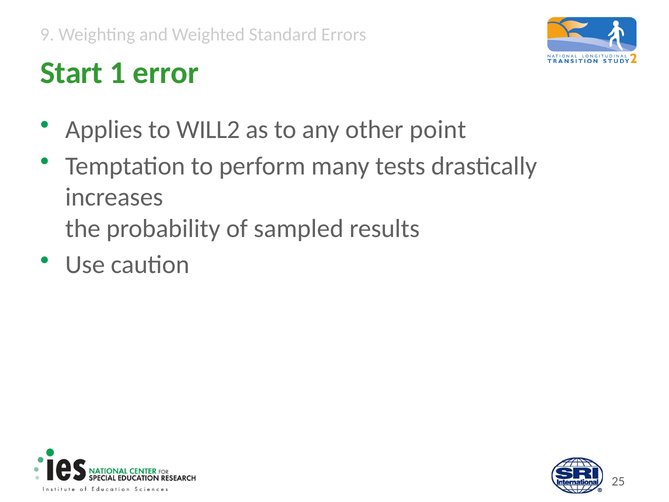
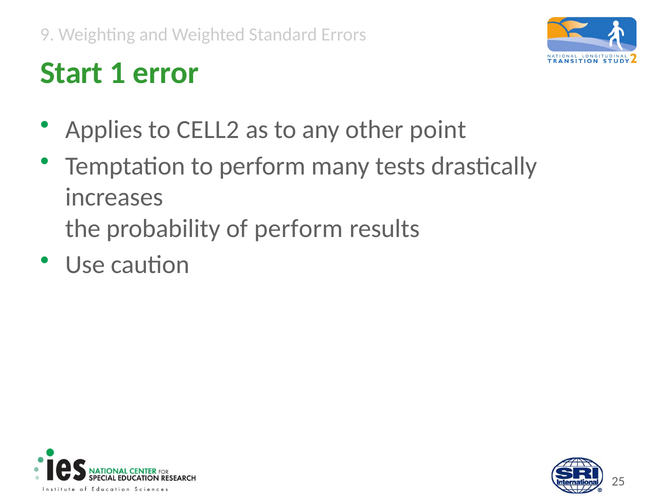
WILL2: WILL2 -> CELL2
of sampled: sampled -> perform
